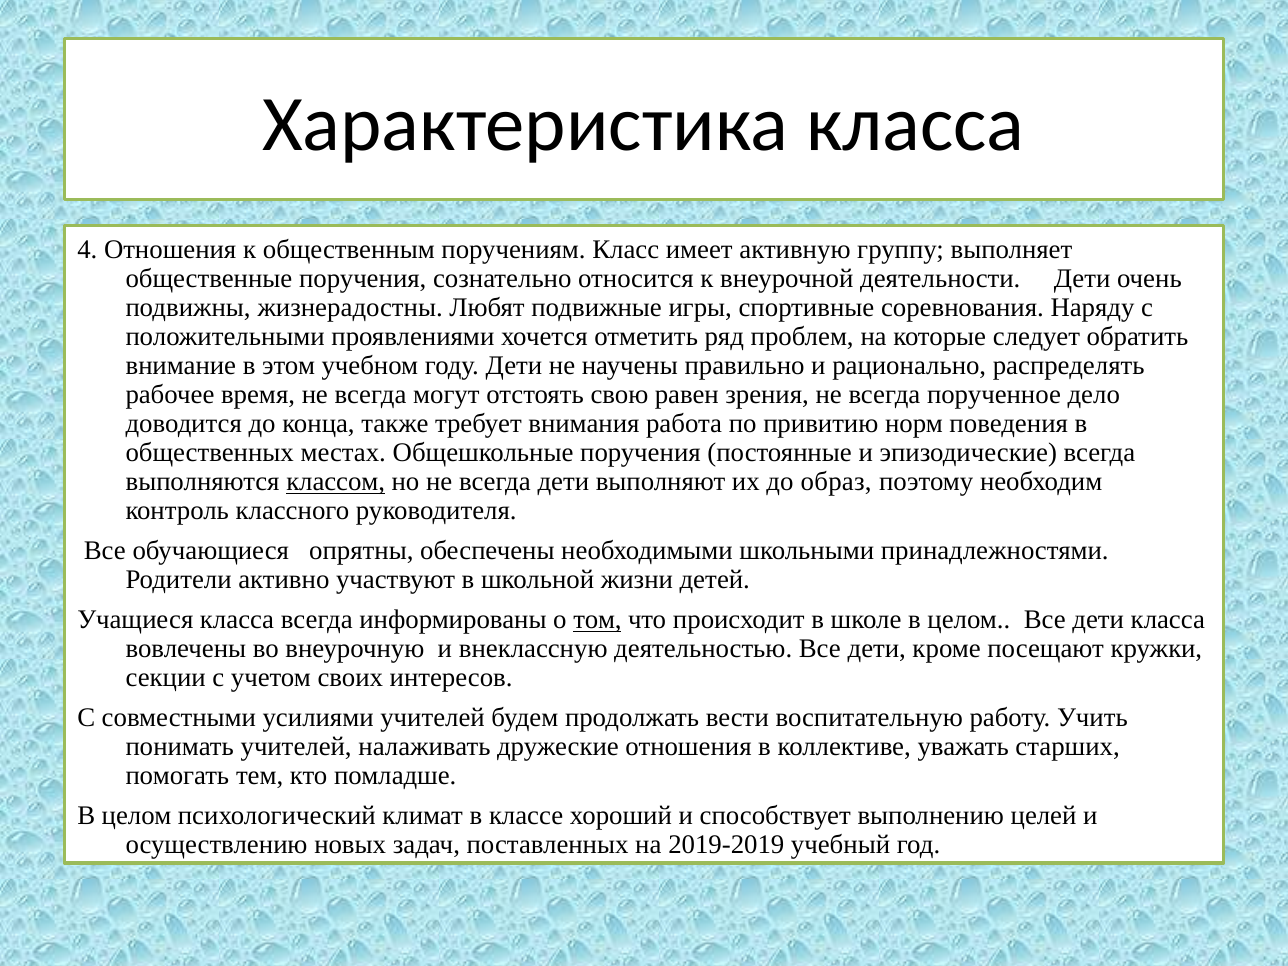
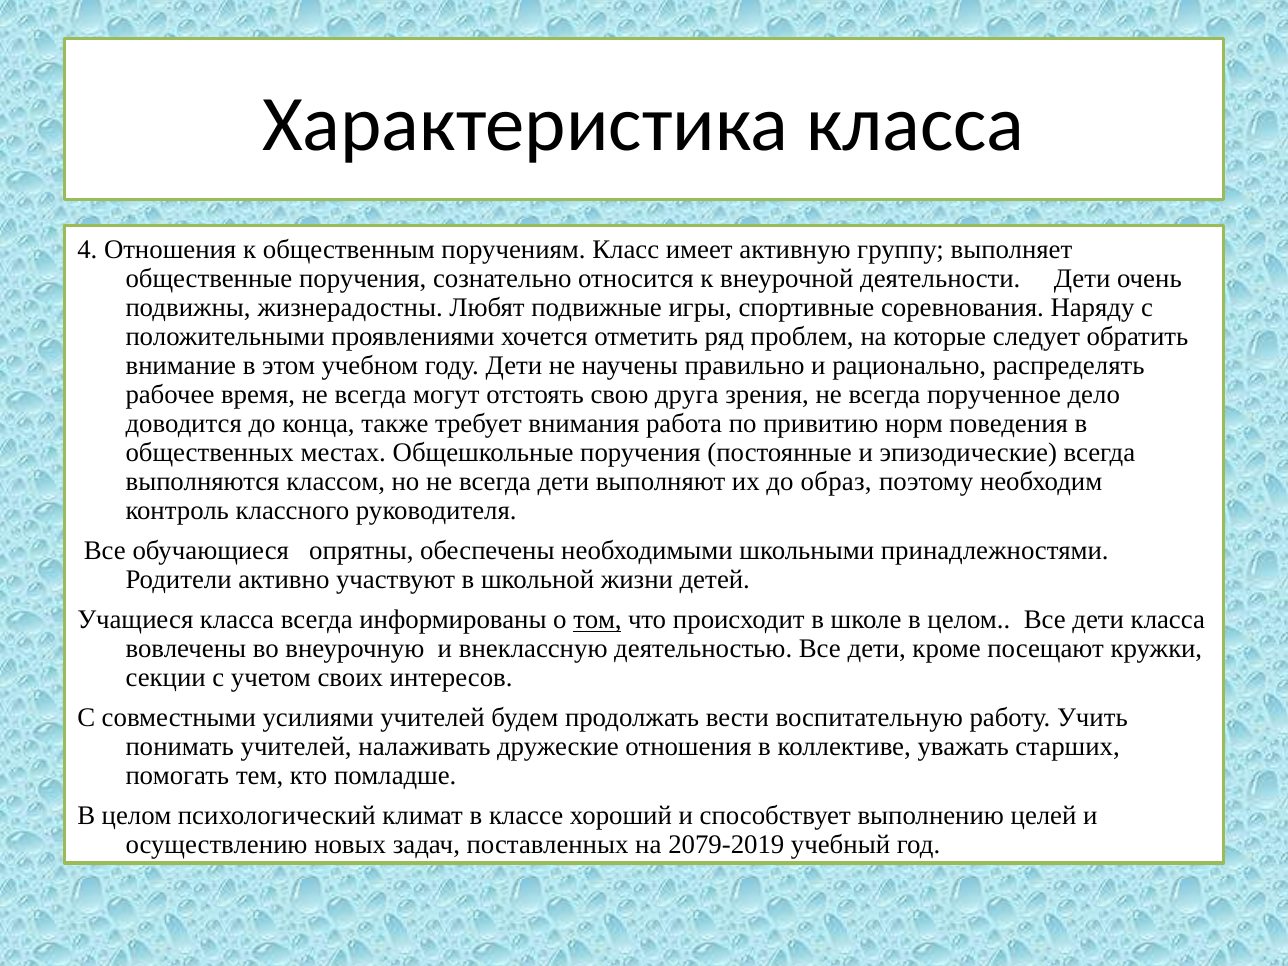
равен: равен -> друга
классом underline: present -> none
2019-2019: 2019-2019 -> 2079-2019
